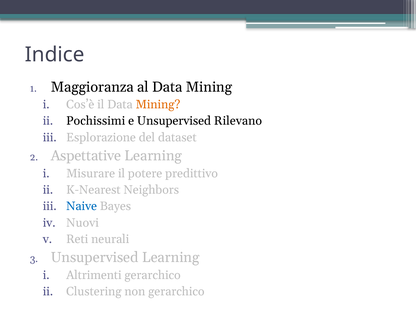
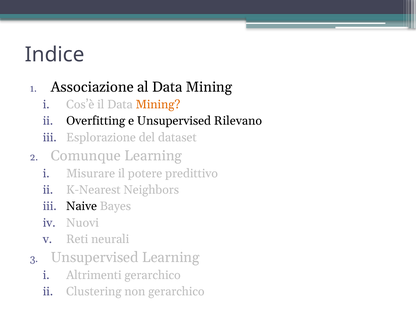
Maggioranza: Maggioranza -> Associazione
Pochissimi: Pochissimi -> Overfitting
Aspettative: Aspettative -> Comunque
Naive colour: blue -> black
